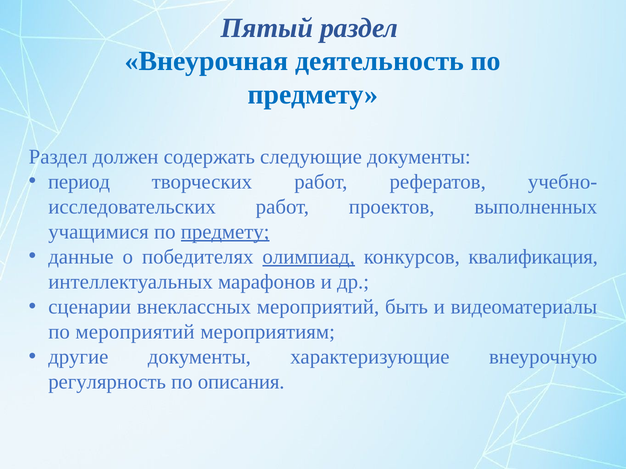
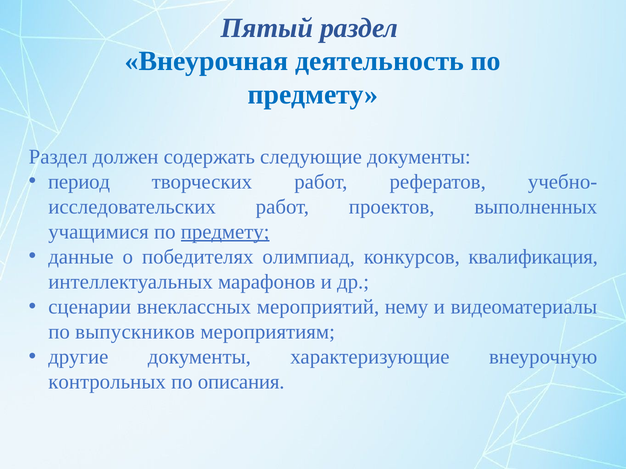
олимпиад underline: present -> none
быть: быть -> нему
по мероприятий: мероприятий -> выпускников
регулярность: регулярность -> контрольных
